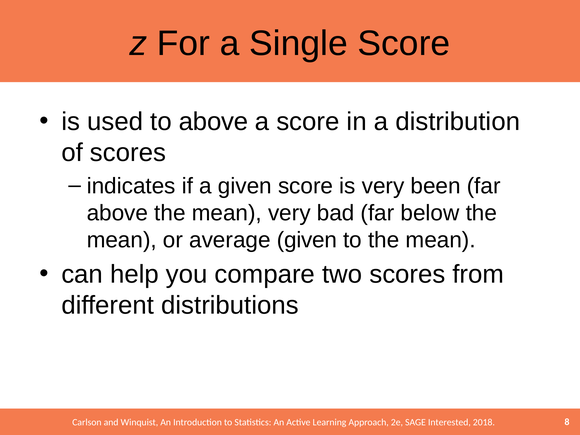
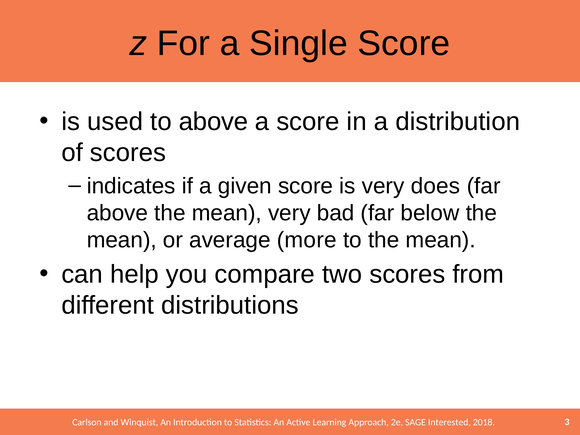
been: been -> does
average given: given -> more
8: 8 -> 3
